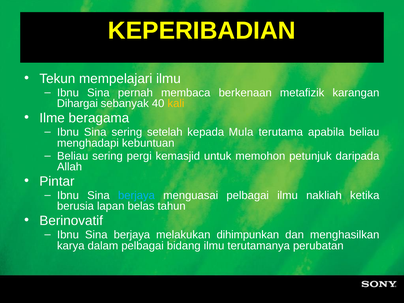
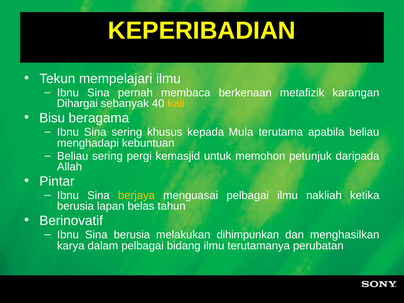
Ilme: Ilme -> Bisu
setelah: setelah -> khusus
berjaya at (136, 195) colour: light blue -> yellow
berjaya at (132, 235): berjaya -> berusia
